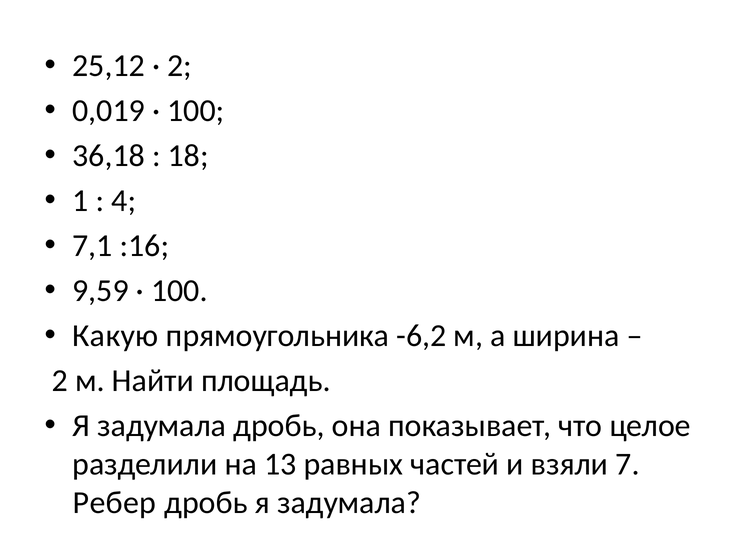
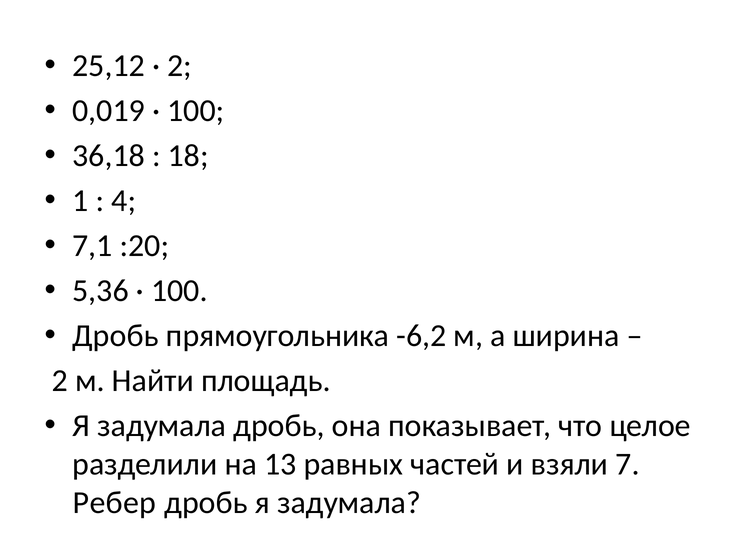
:16: :16 -> :20
9,59: 9,59 -> 5,36
Какую at (115, 335): Какую -> Дробь
